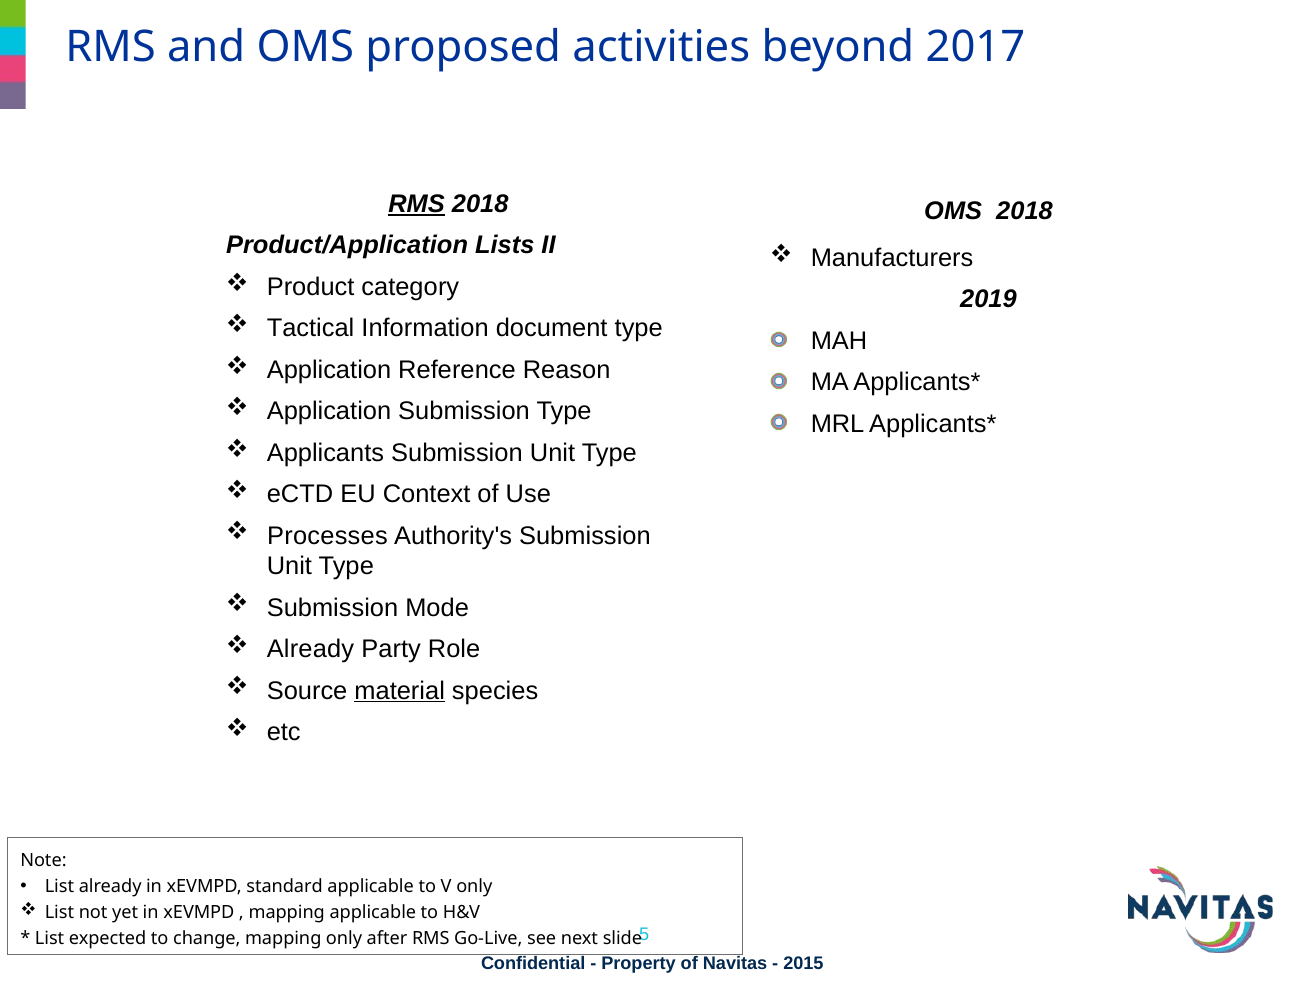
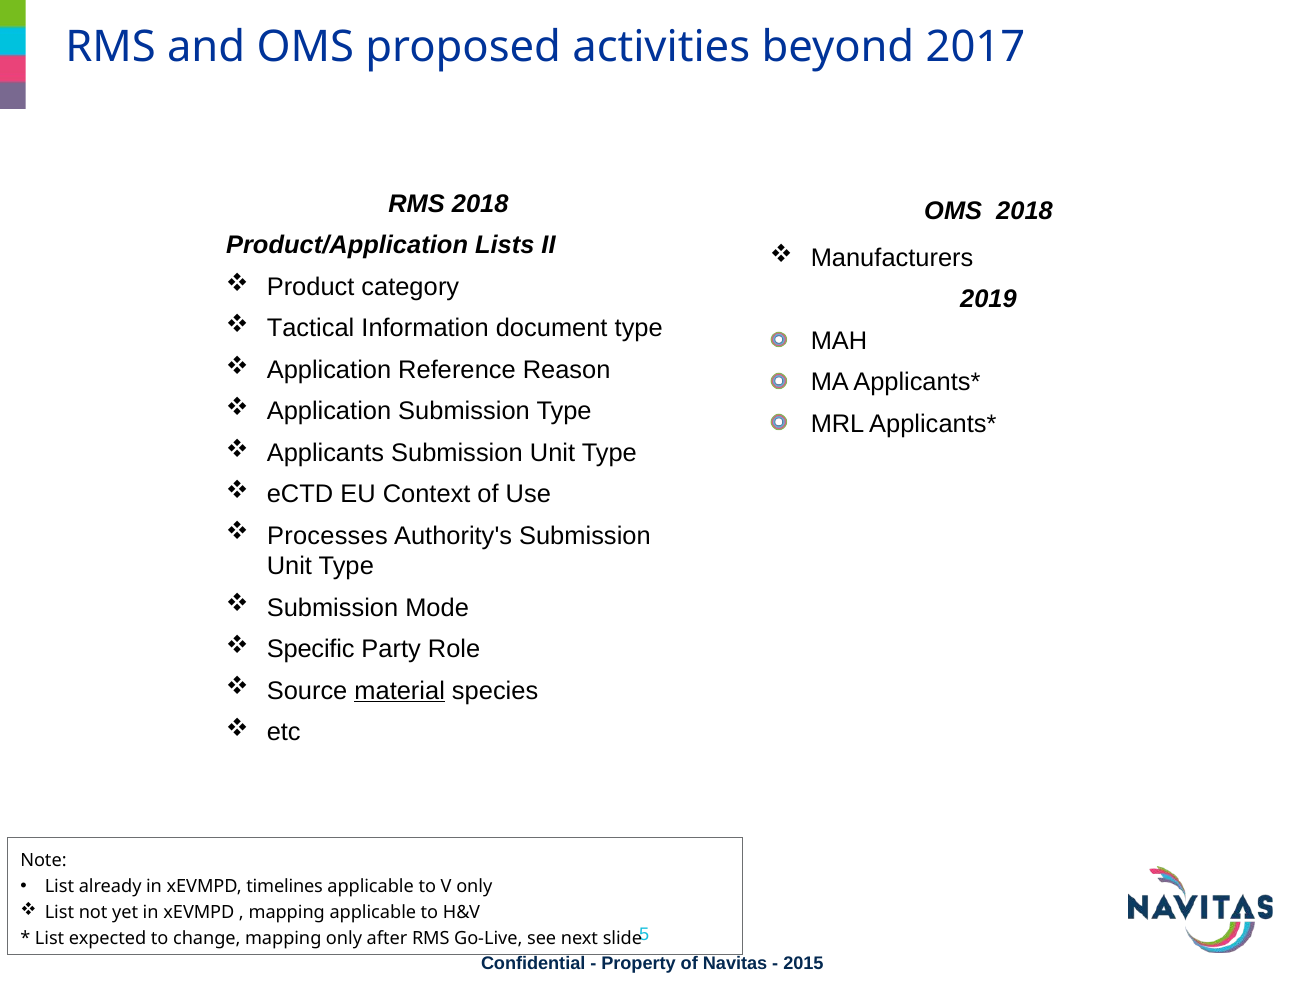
RMS at (417, 204) underline: present -> none
Already at (310, 649): Already -> Specific
standard: standard -> timelines
